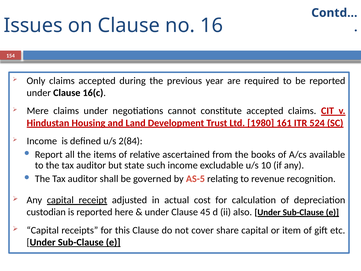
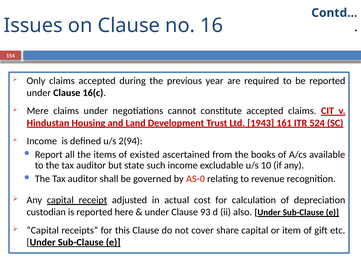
1980: 1980 -> 1943
2(84: 2(84 -> 2(94
relative: relative -> existed
AS-5: AS-5 -> AS-0
45: 45 -> 93
